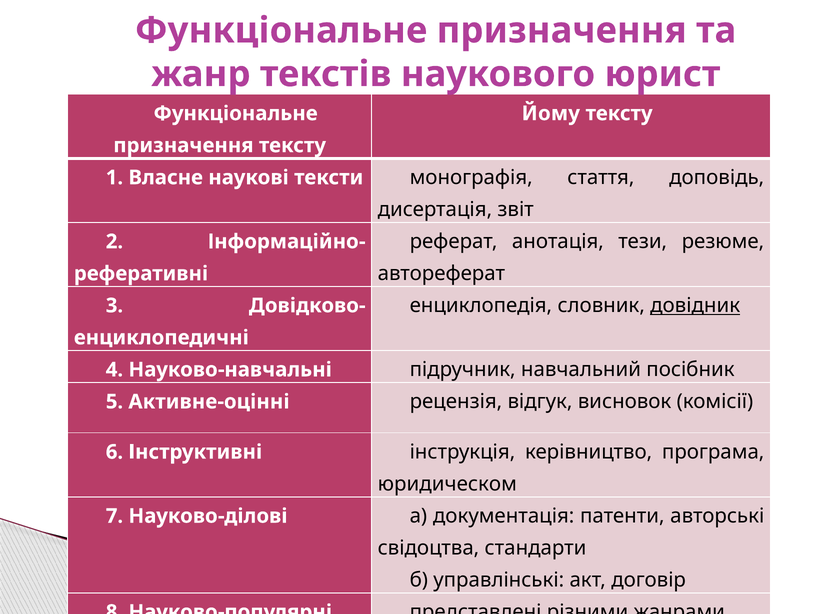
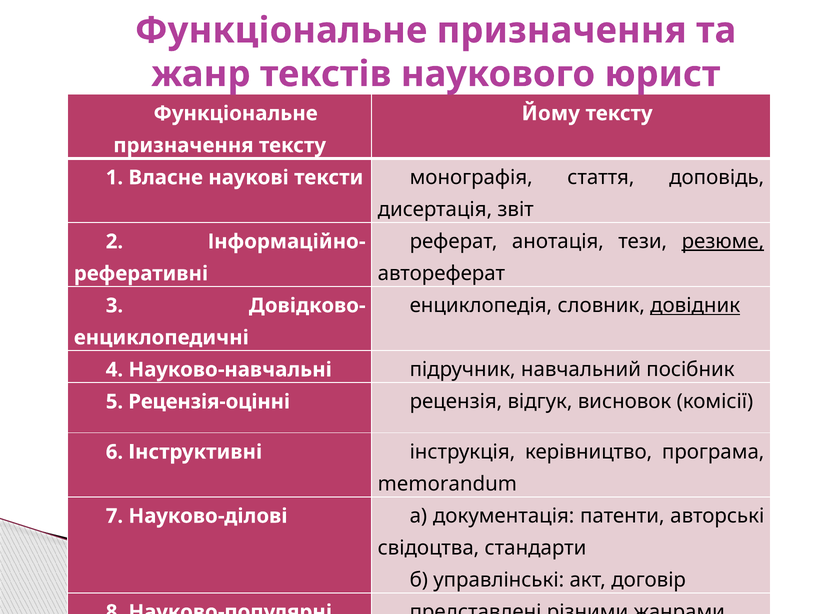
резюме underline: none -> present
Активне-оцінні: Активне-оцінні -> Рецензія-оцінні
юридическом: юридическом -> memorandum
